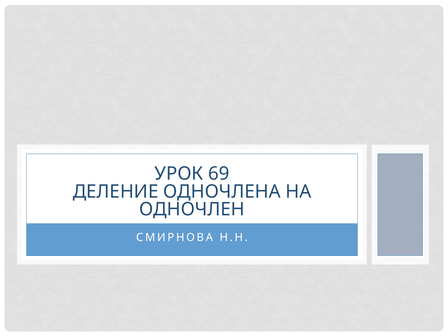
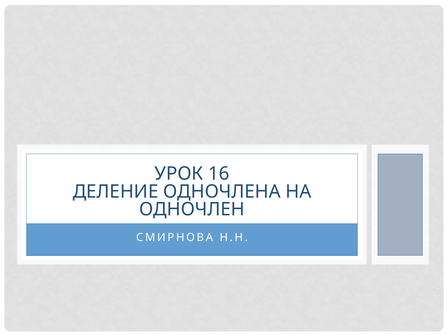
69: 69 -> 16
